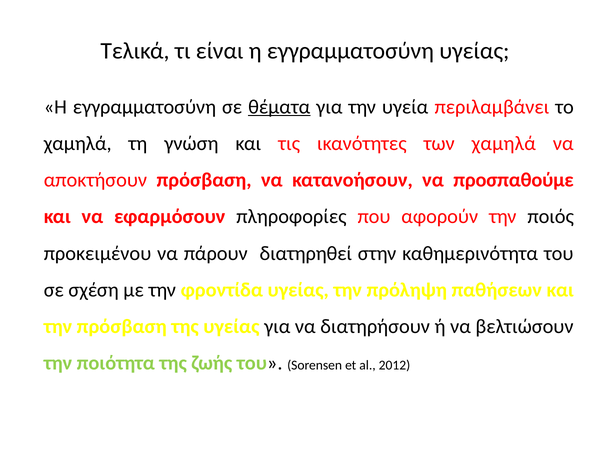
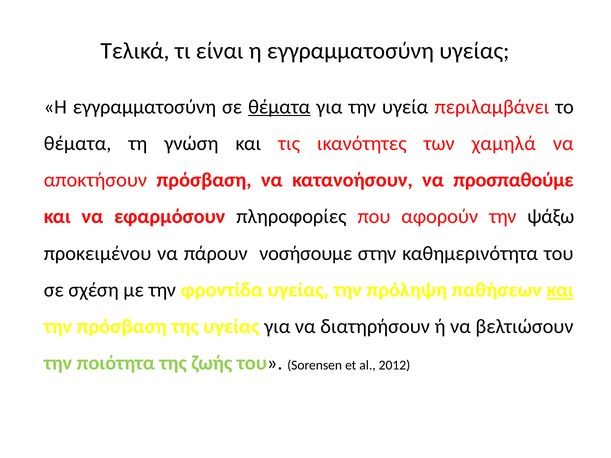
χαμηλά at (78, 144): χαμηλά -> θέματα
ποιός: ποιός -> ψάξω
διατηρηθεί: διατηρηθεί -> νοσήσουμε
και at (560, 290) underline: none -> present
